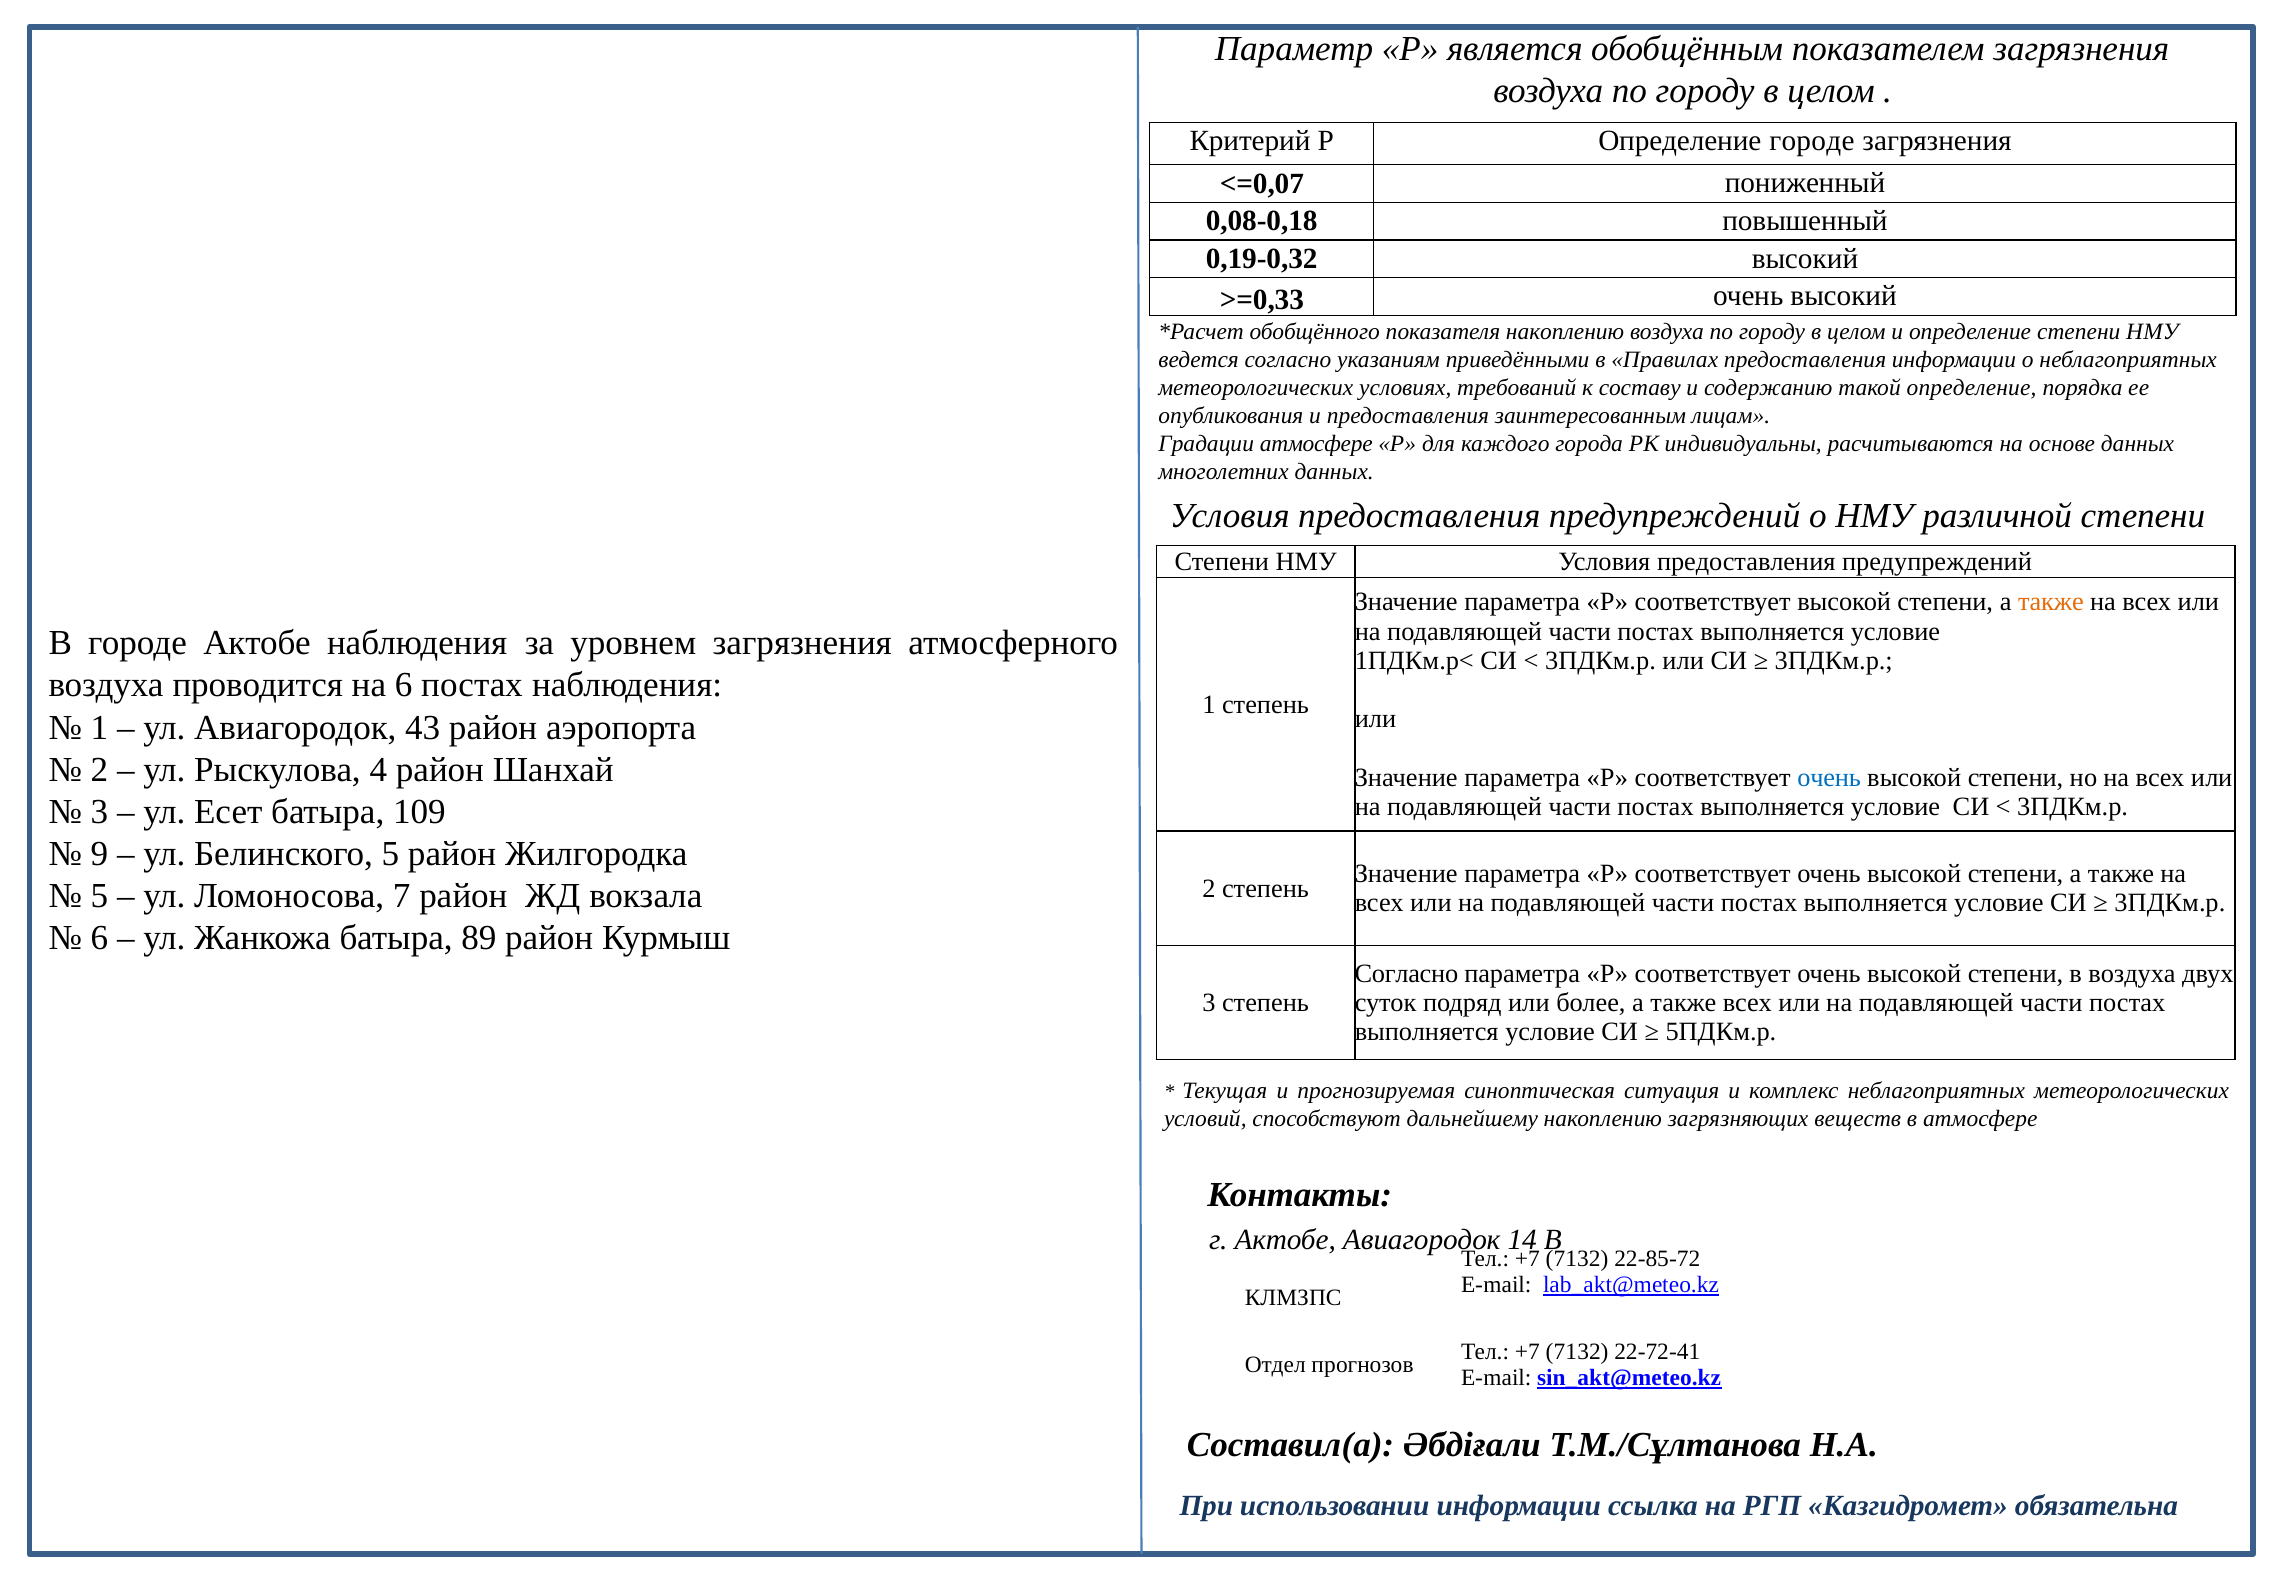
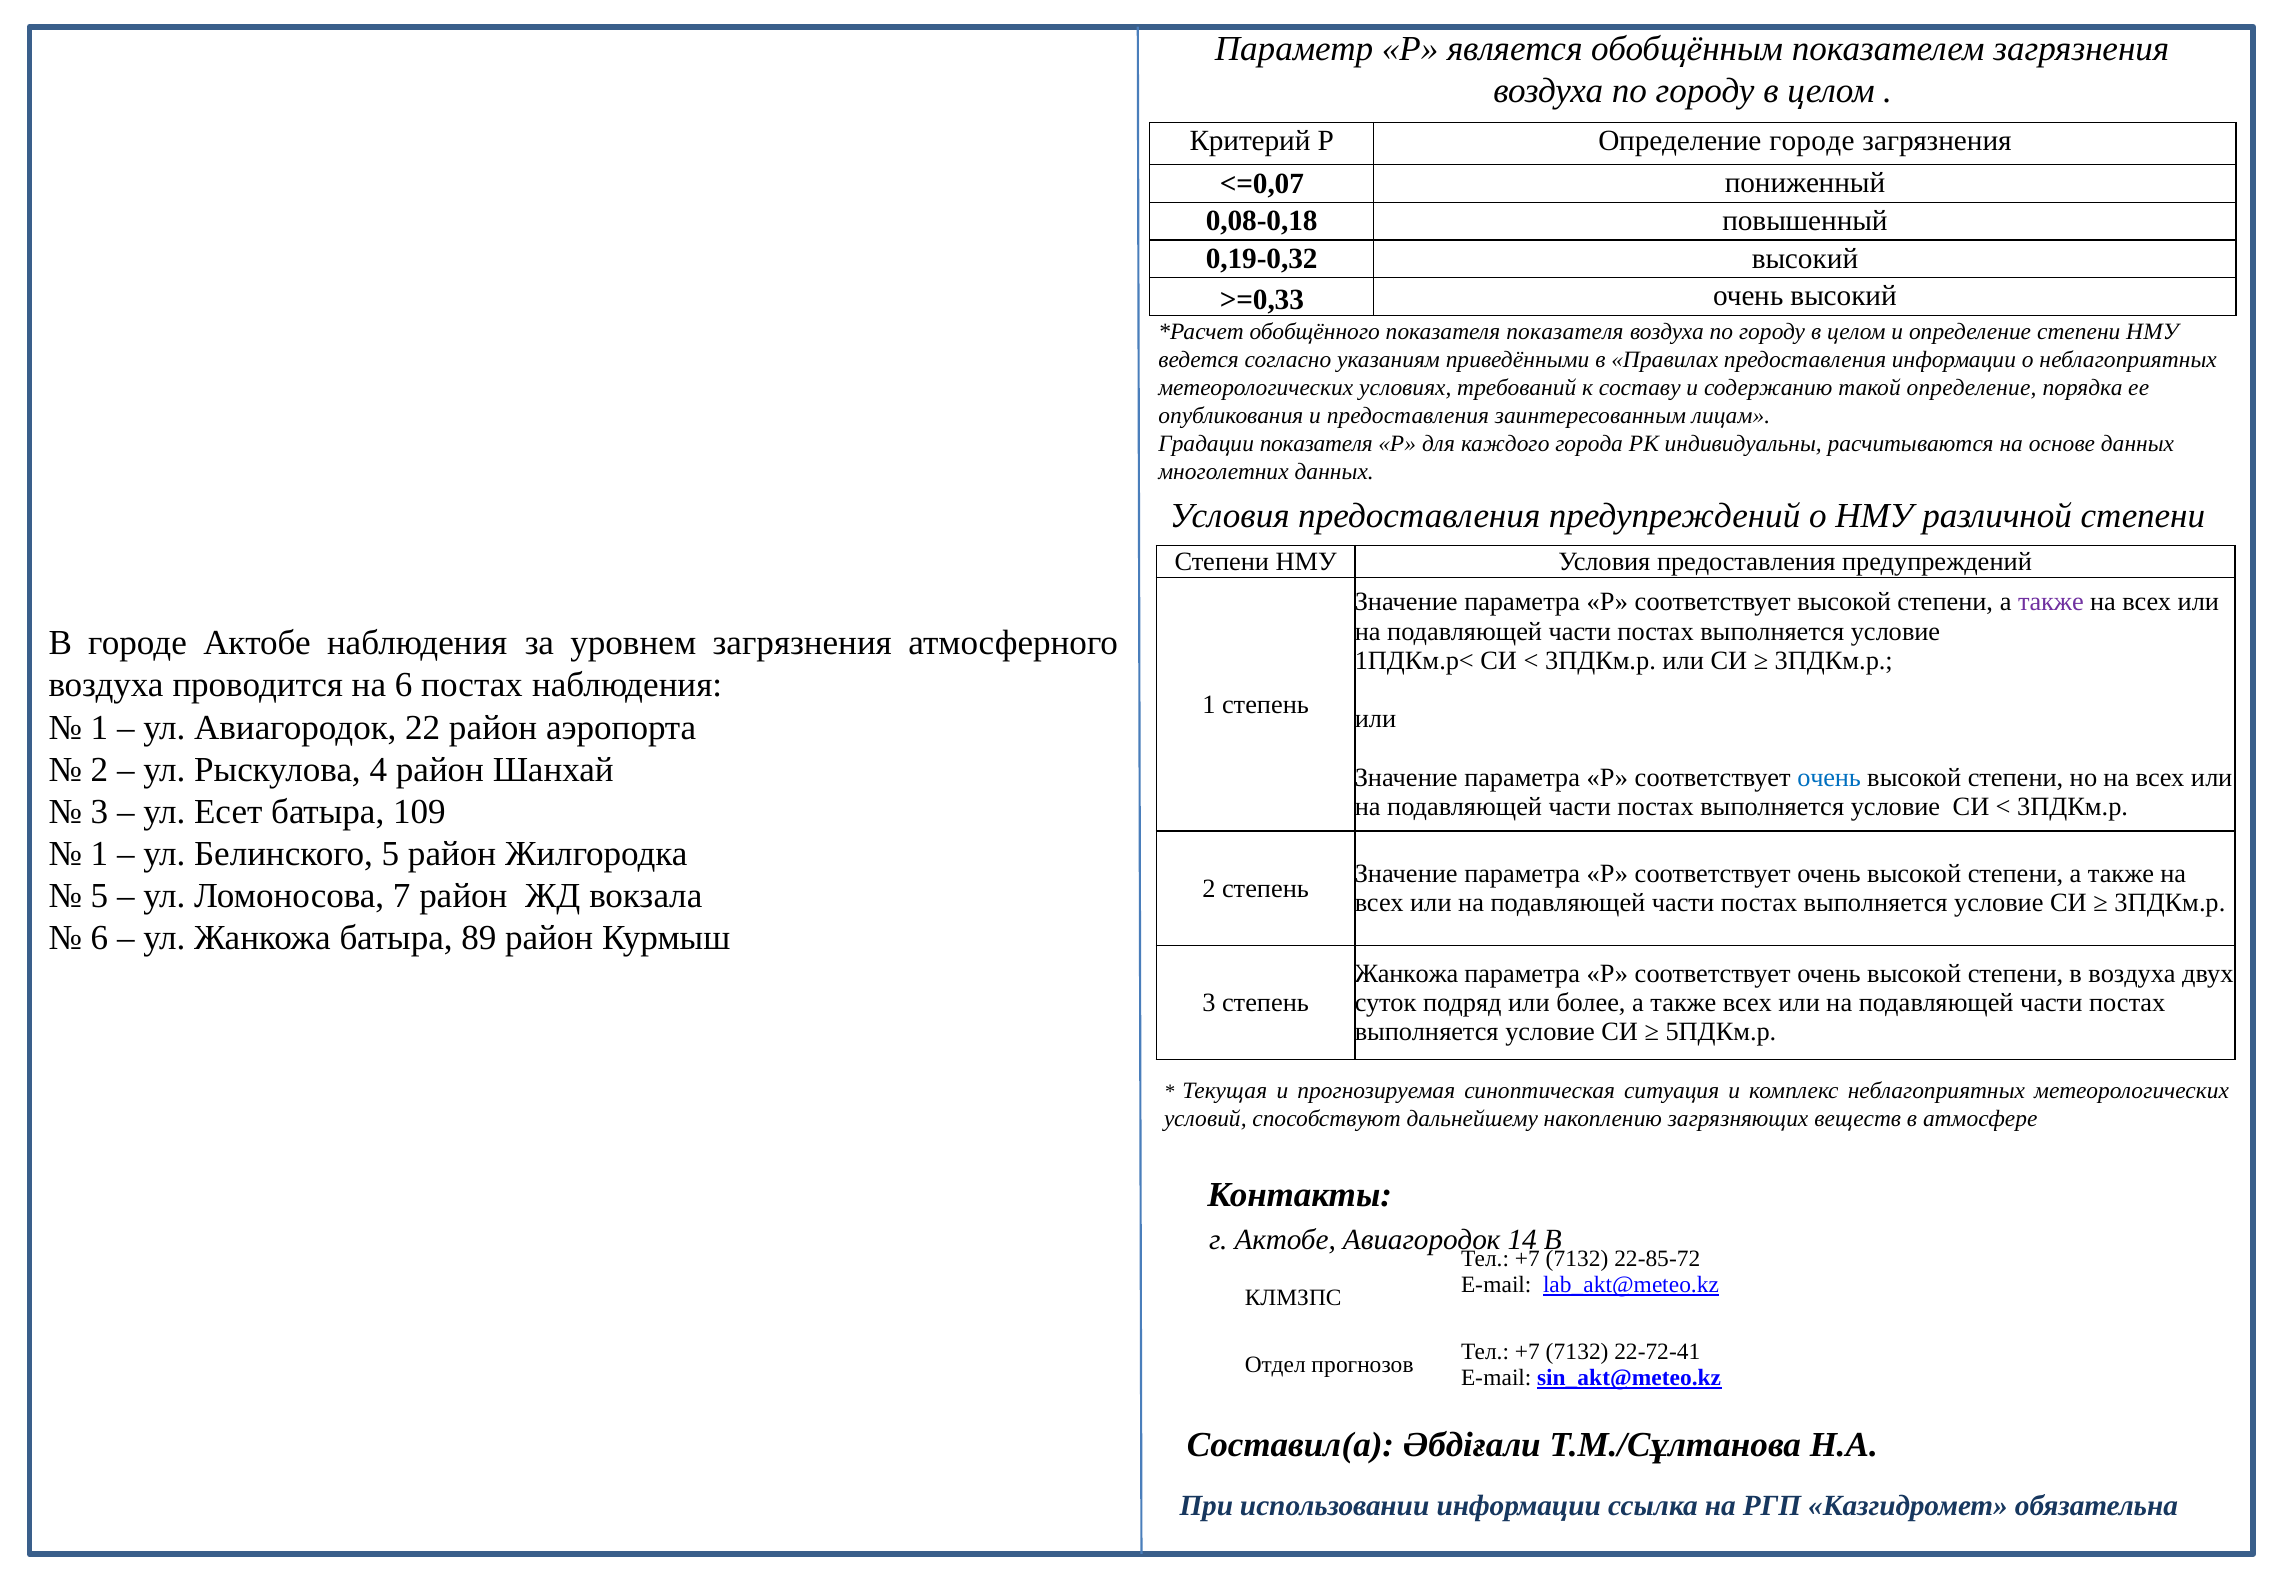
показателя накоплению: накоплению -> показателя
Градации атмосфере: атмосфере -> показателя
также at (2051, 602) colour: orange -> purple
43: 43 -> 22
9 at (99, 854): 9 -> 1
Согласно at (1406, 973): Согласно -> Жанкожа
